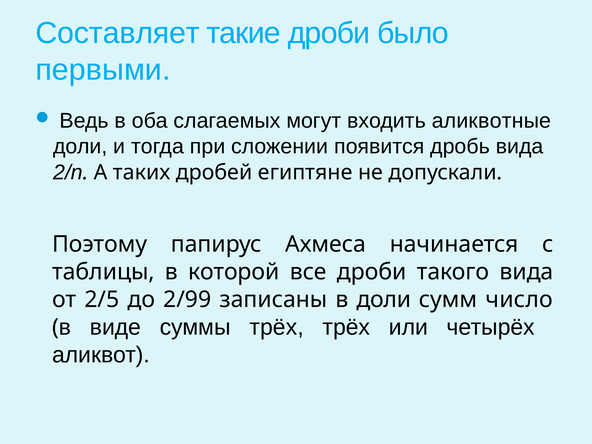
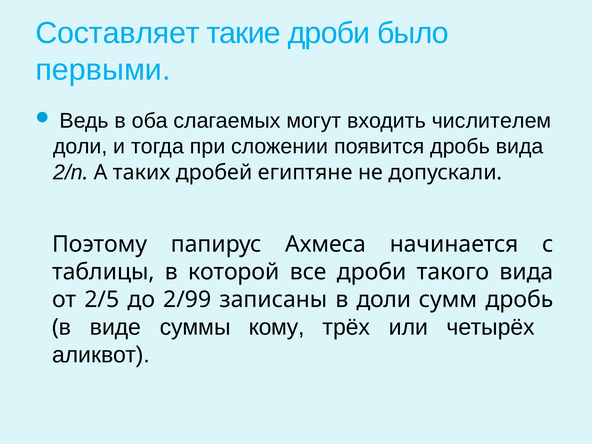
аликвотные: аликвотные -> числителем
сумм число: число -> дробь
суммы трёх: трёх -> кому
